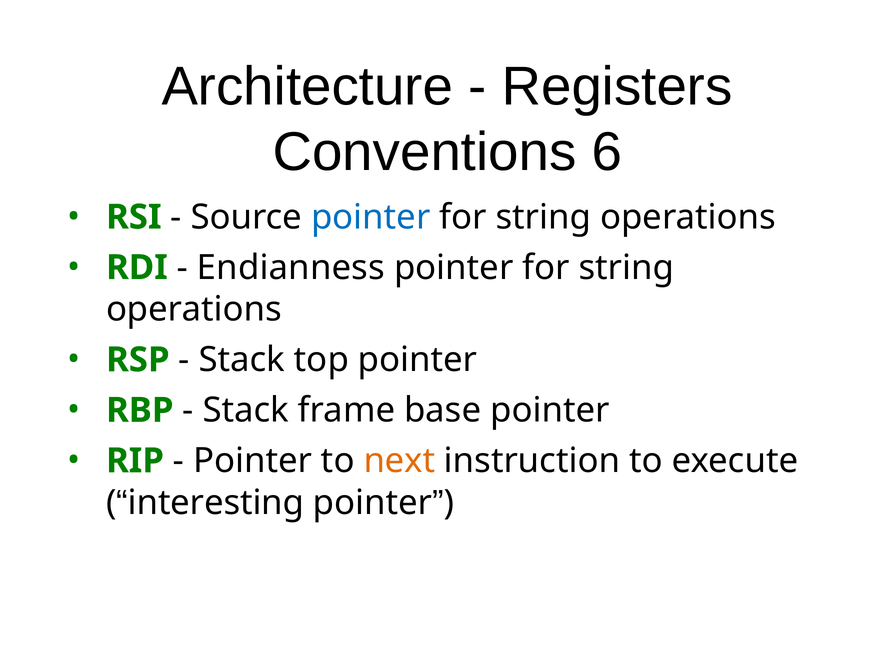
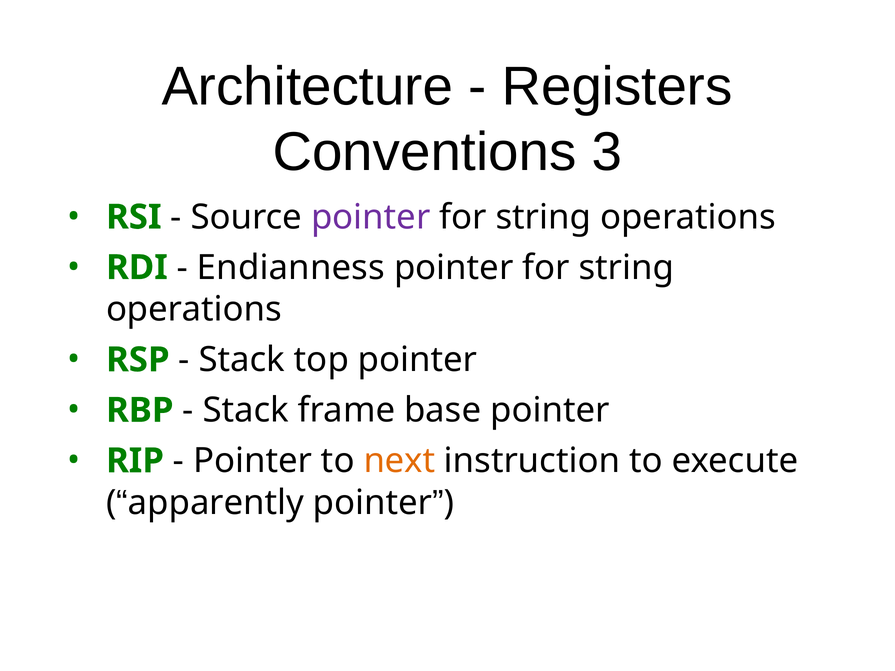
6: 6 -> 3
pointer at (371, 217) colour: blue -> purple
interesting: interesting -> apparently
